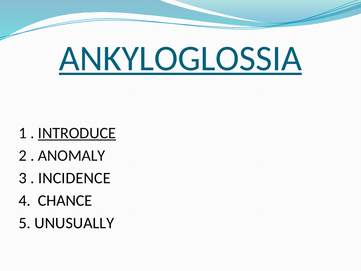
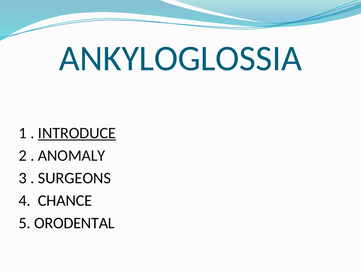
ANKYLOGLOSSIA underline: present -> none
INCIDENCE: INCIDENCE -> SURGEONS
UNUSUALLY: UNUSUALLY -> ORODENTAL
